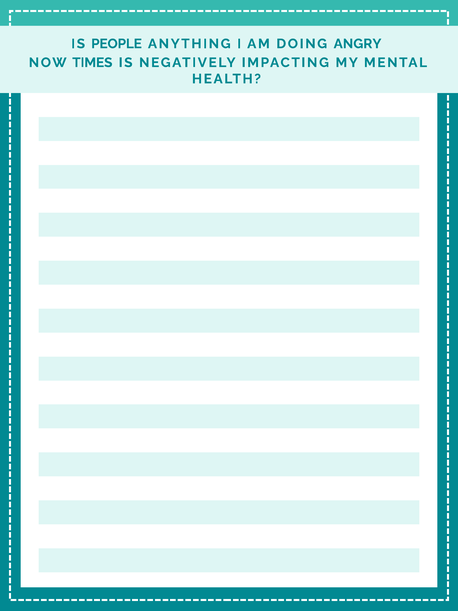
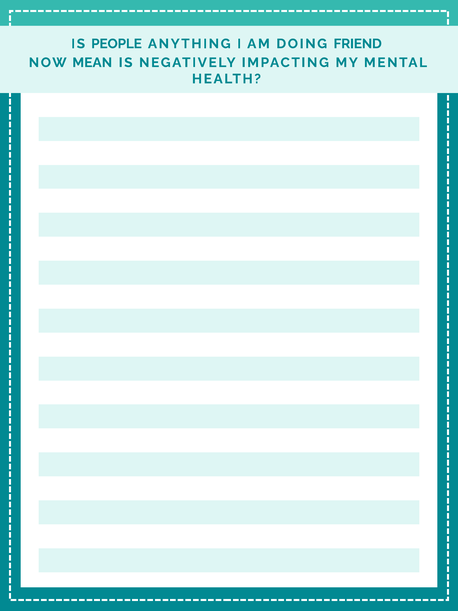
ANGRY: ANGRY -> FRIEND
TIMES: TIMES -> MEAN
